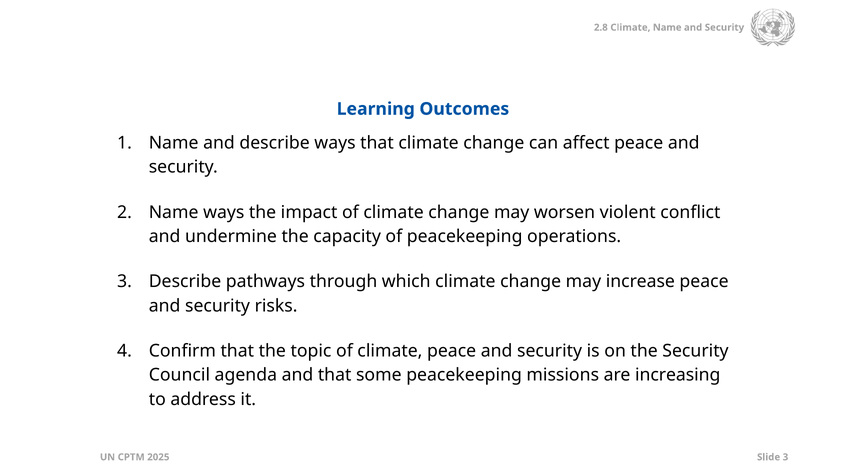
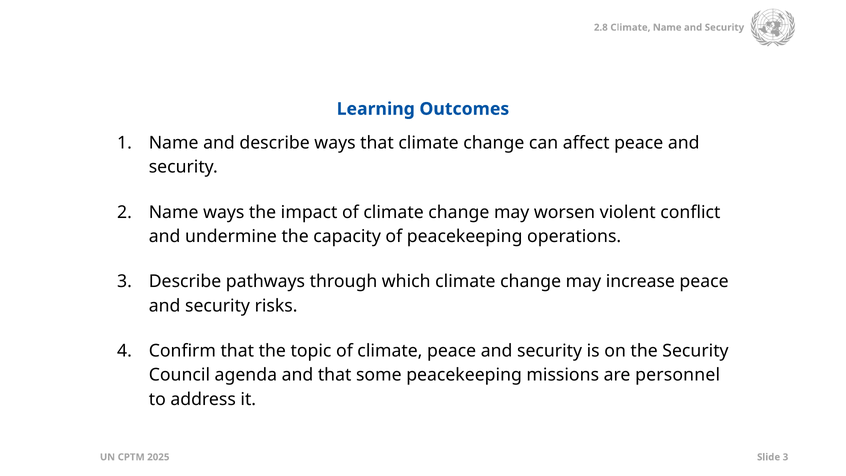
increasing: increasing -> personnel
